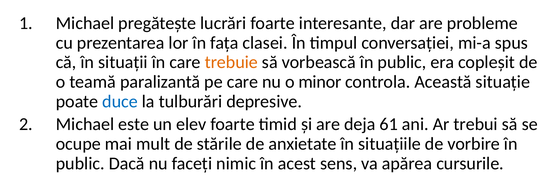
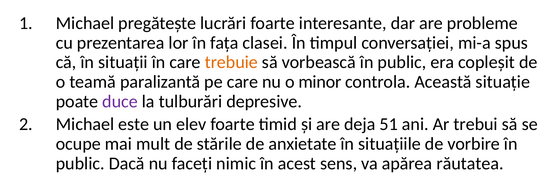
duce colour: blue -> purple
61: 61 -> 51
cursurile: cursurile -> răutatea
